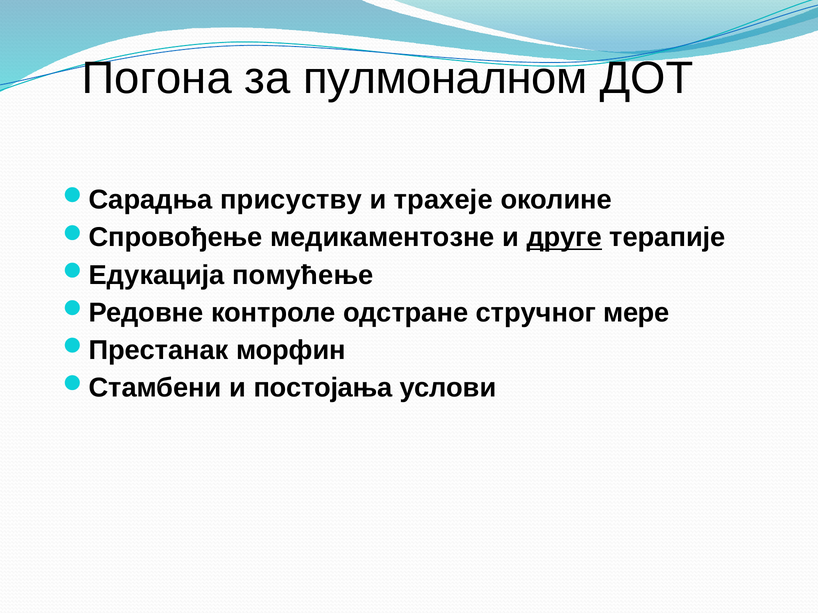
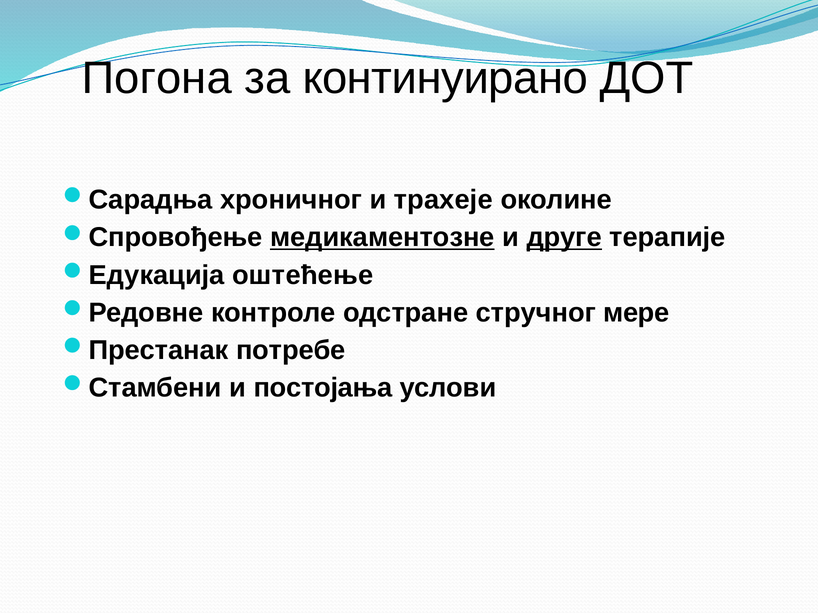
пулмоналном: пулмоналном -> континуирано
присуству: присуству -> хроничног
медикаментозне underline: none -> present
помућење: помућење -> оштећење
морфин: морфин -> потребе
